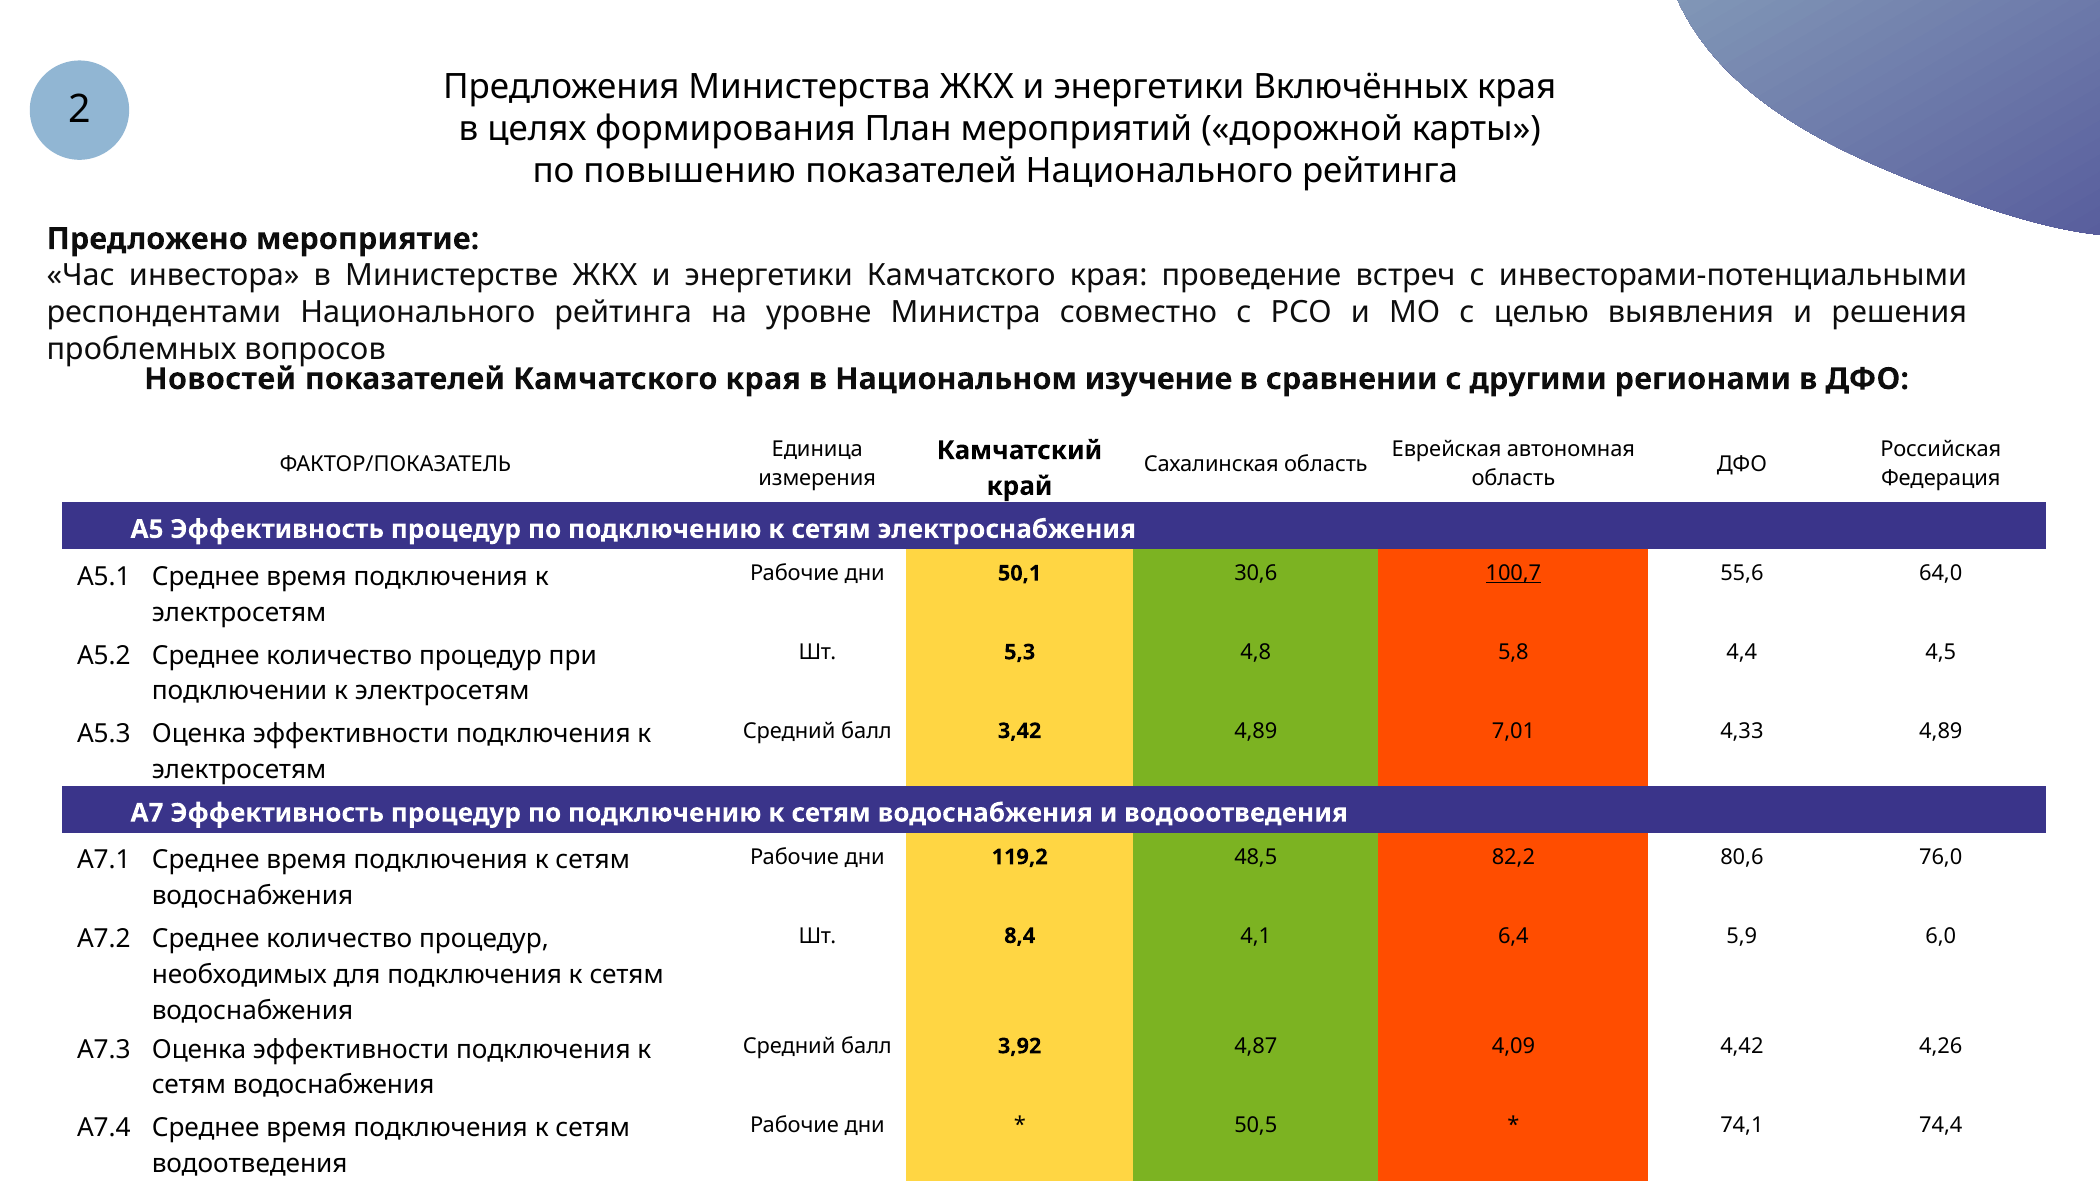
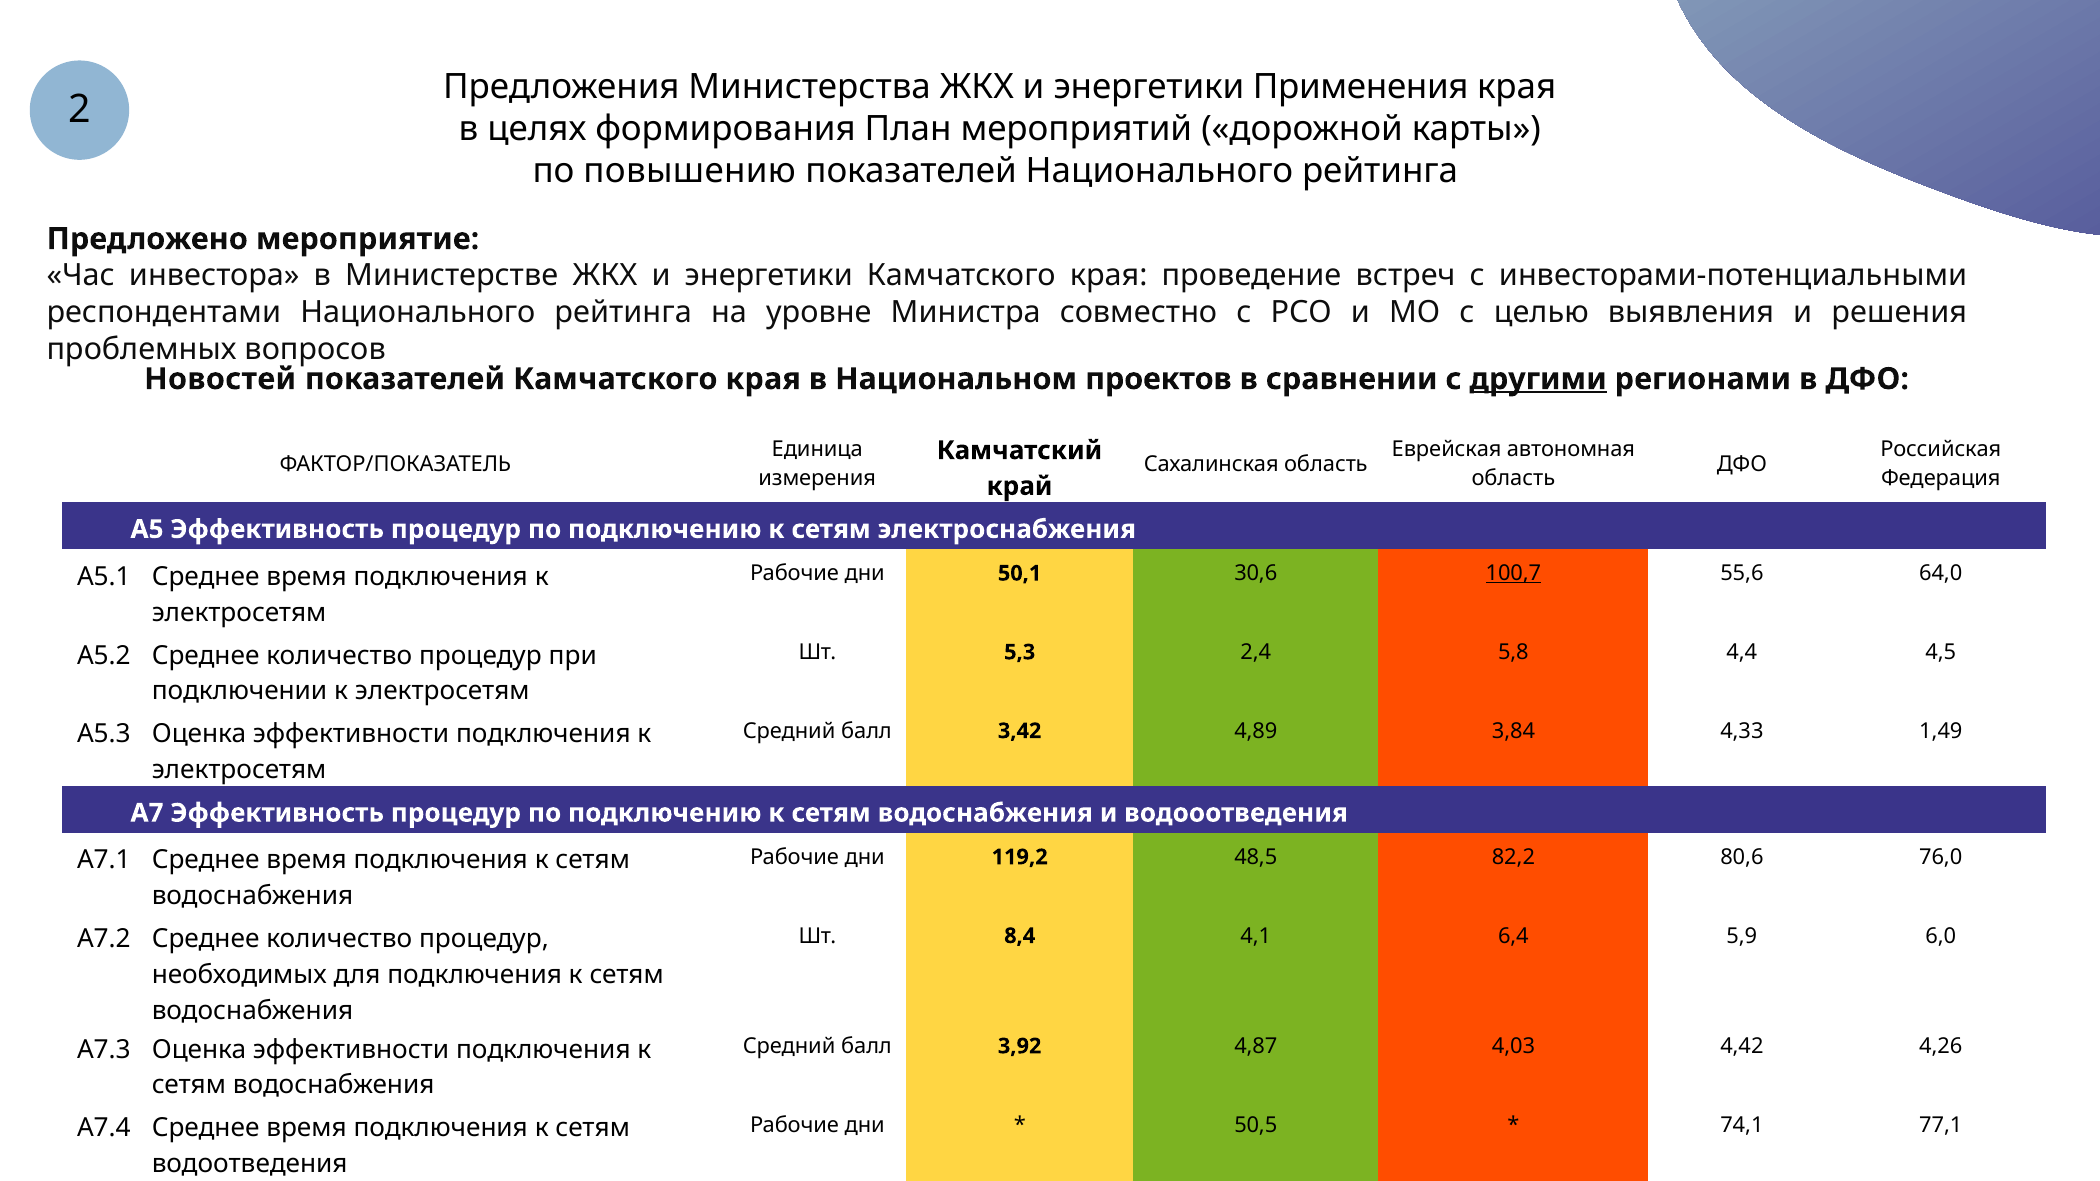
Включённых: Включённых -> Применения
изучение: изучение -> проектов
другими underline: none -> present
4,8: 4,8 -> 2,4
7,01: 7,01 -> 3,84
4,33 4,89: 4,89 -> 1,49
4,09: 4,09 -> 4,03
74,4: 74,4 -> 77,1
